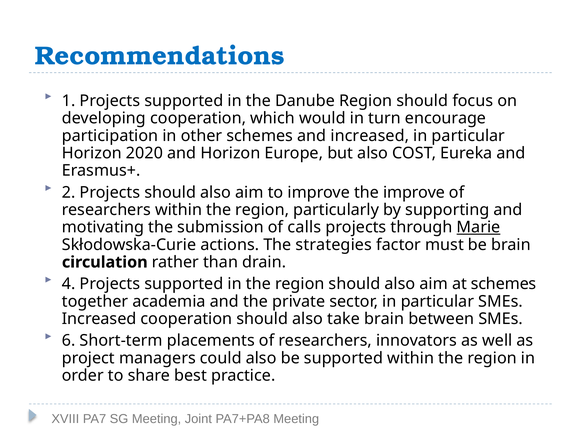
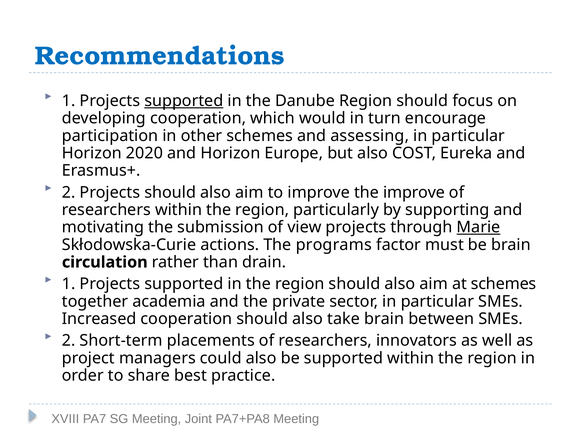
supported at (184, 101) underline: none -> present
and increased: increased -> assessing
calls: calls -> view
strategies: strategies -> programs
4 at (69, 284): 4 -> 1
6 at (69, 340): 6 -> 2
